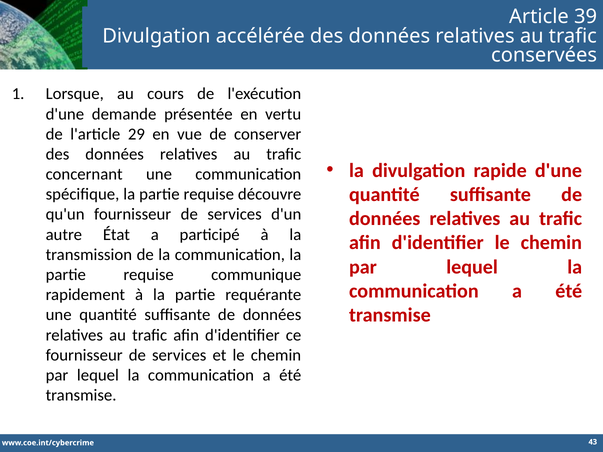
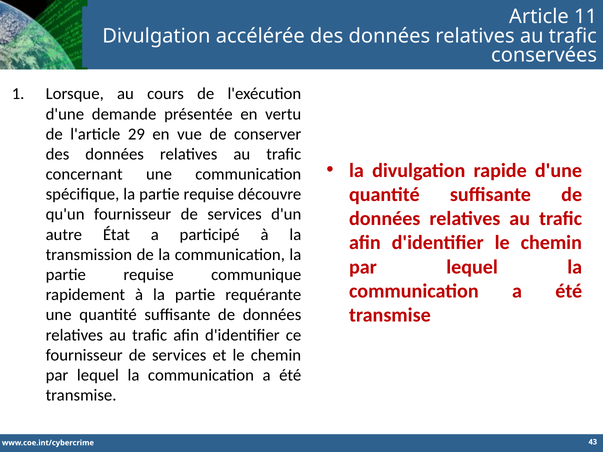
39: 39 -> 11
